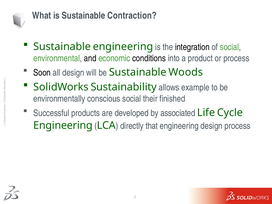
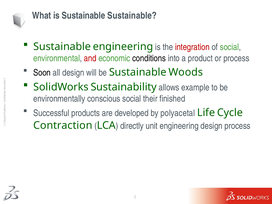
Sustainable Contraction: Contraction -> Sustainable
integration colour: black -> red
and colour: black -> red
associated: associated -> polyacetal
Engineering at (63, 125): Engineering -> Contraction
that: that -> unit
